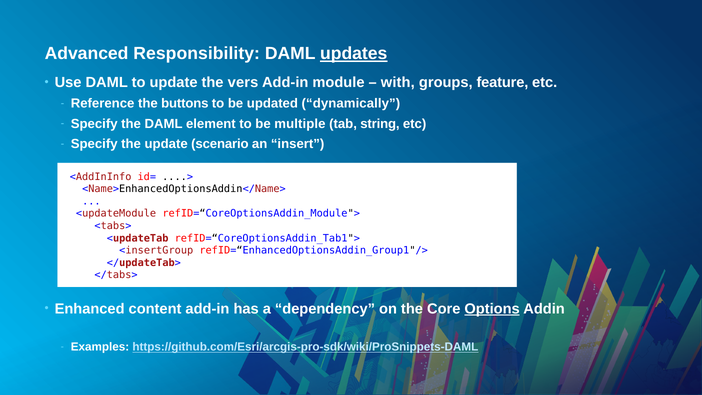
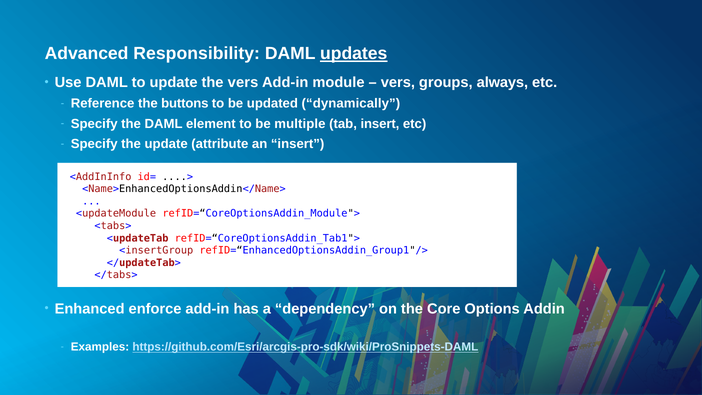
with at (398, 83): with -> vers
feature: feature -> always
tab string: string -> insert
scenario: scenario -> attribute
content: content -> enforce
Options underline: present -> none
